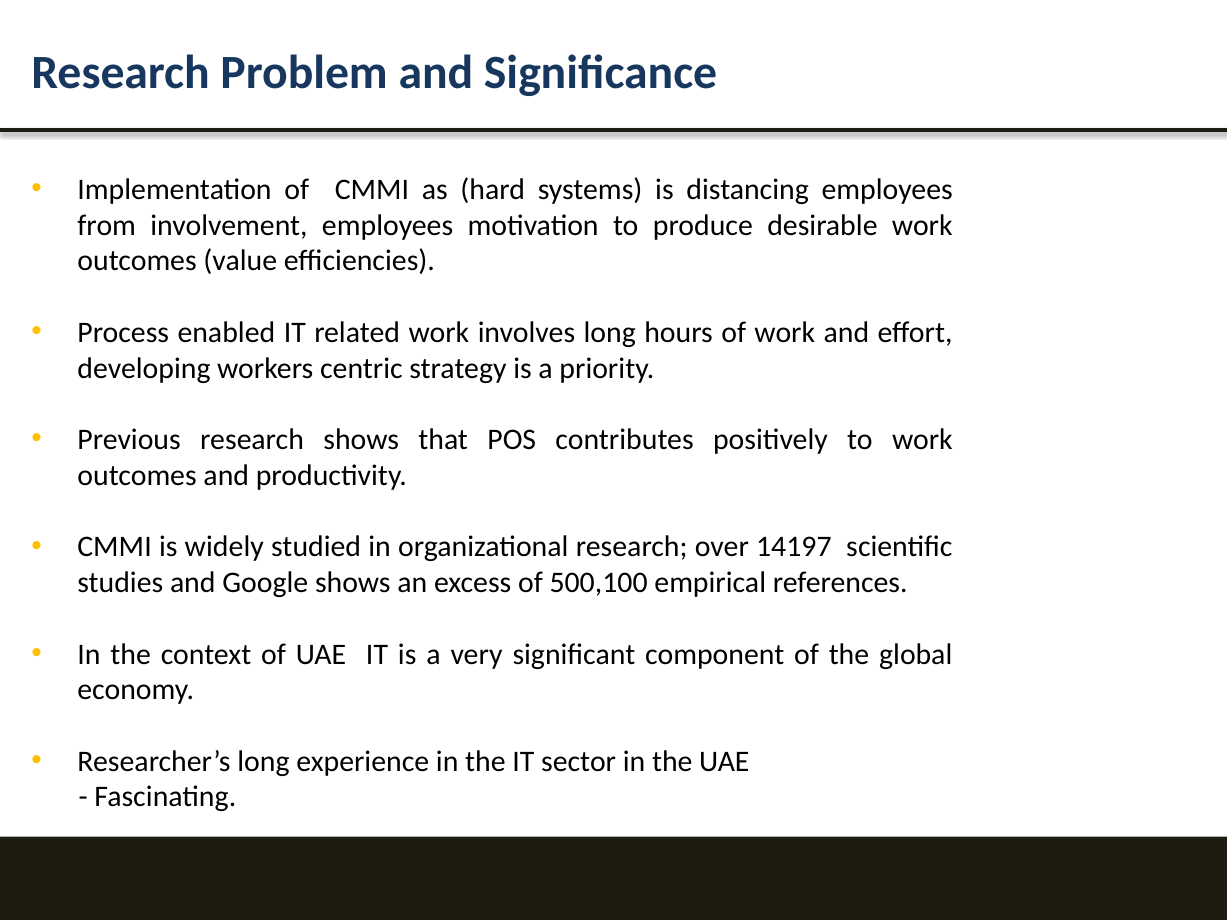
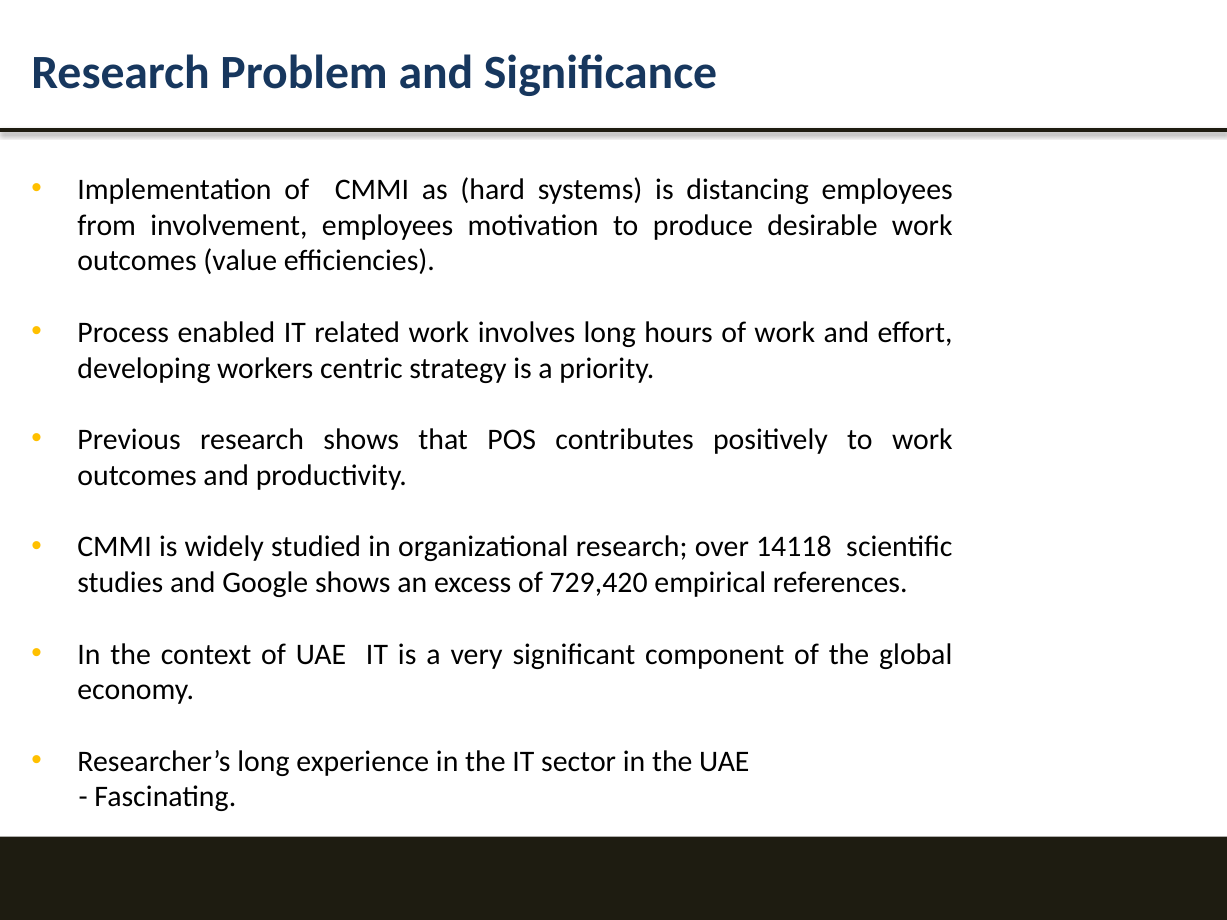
14197: 14197 -> 14118
500,100: 500,100 -> 729,420
